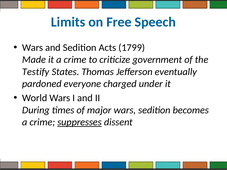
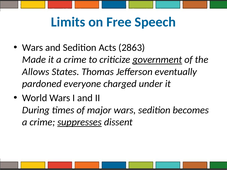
1799: 1799 -> 2863
government underline: none -> present
Testify: Testify -> Allows
